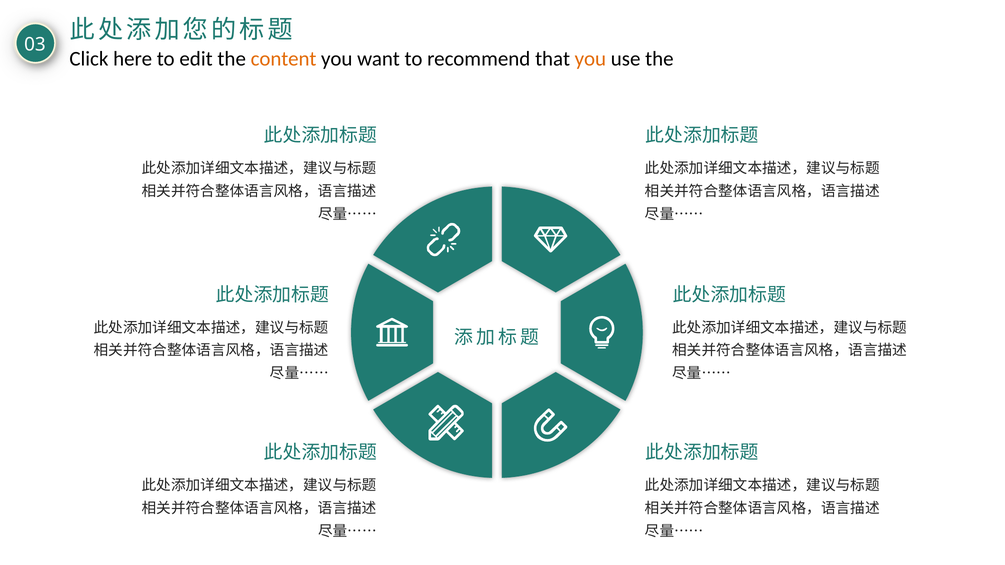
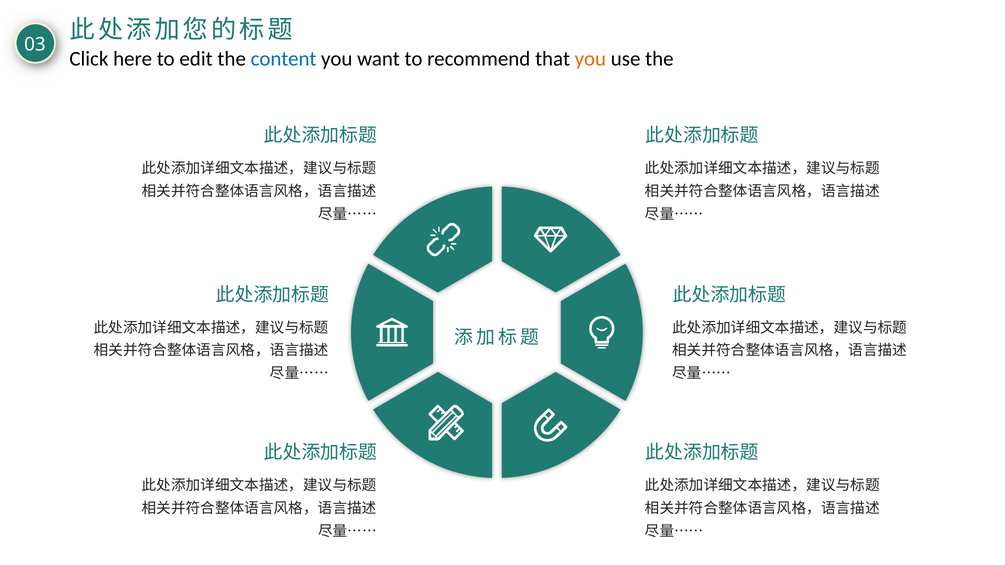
content colour: orange -> blue
